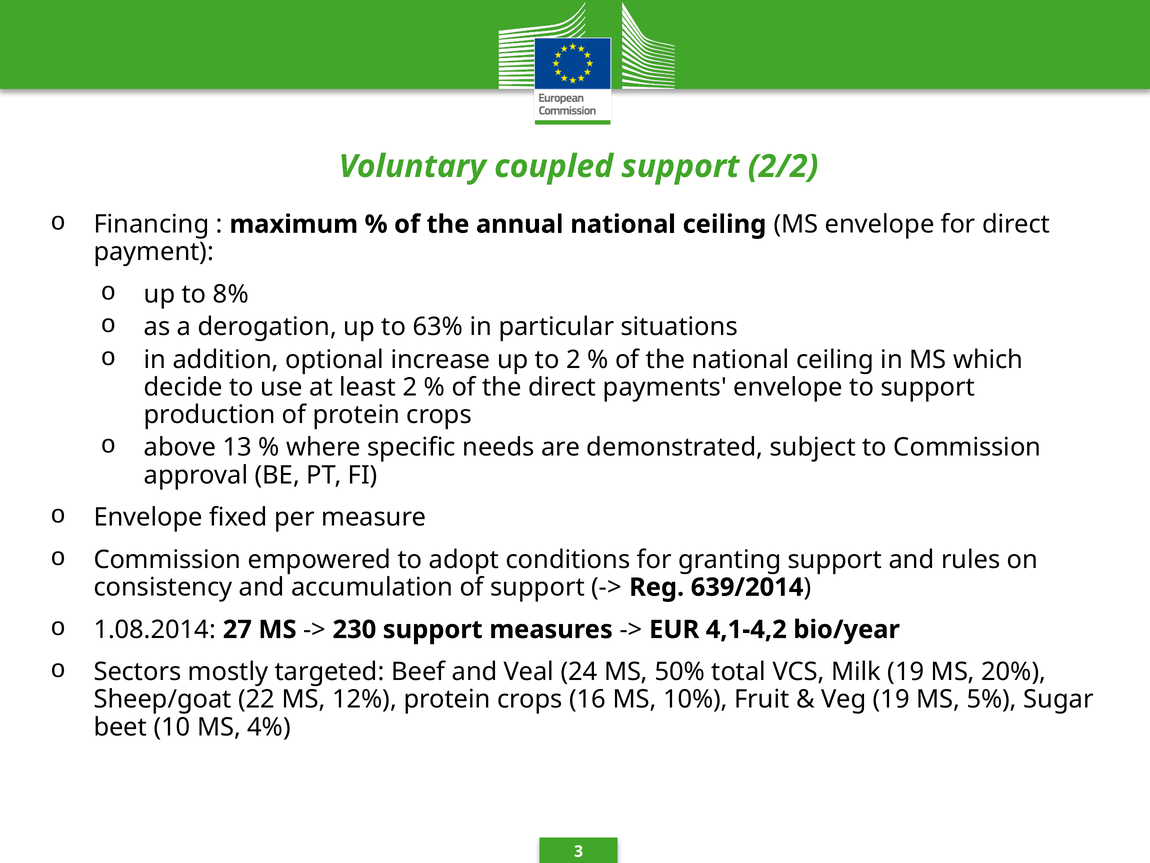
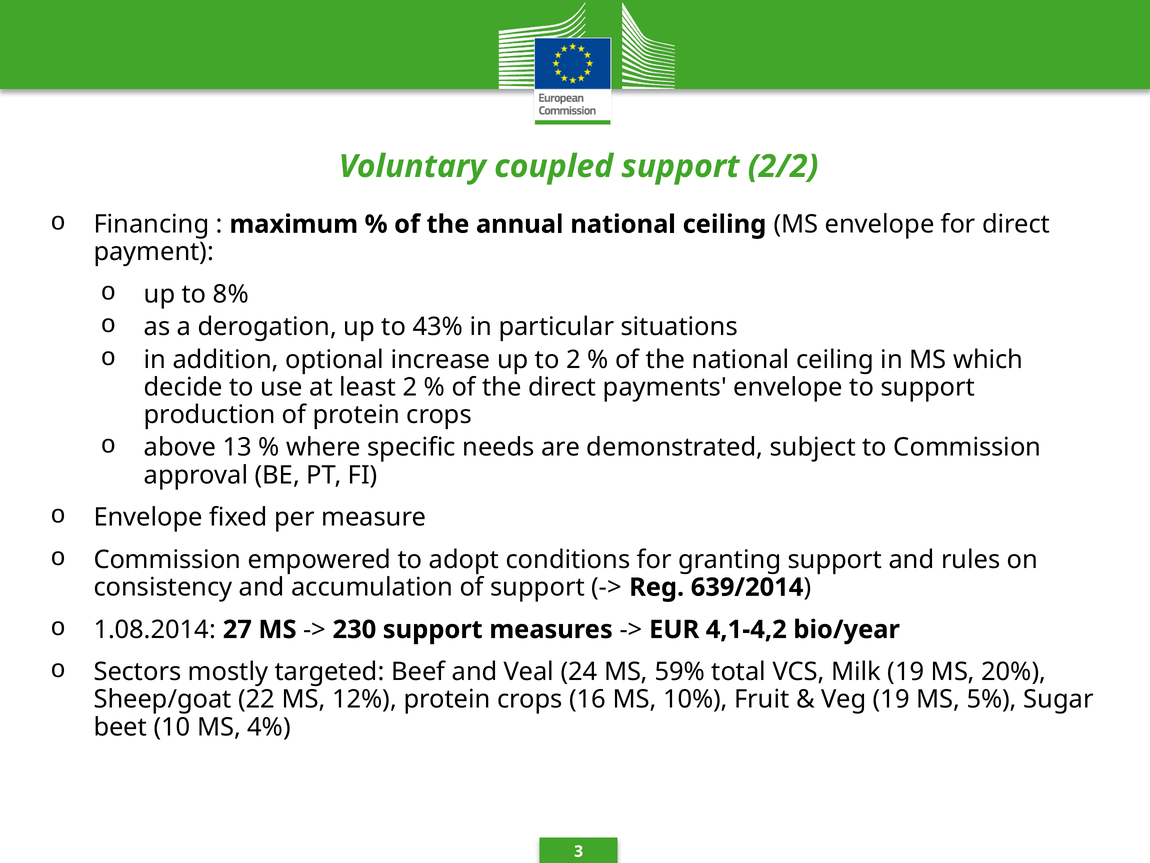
63%: 63% -> 43%
50%: 50% -> 59%
